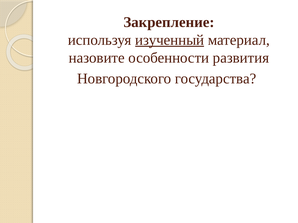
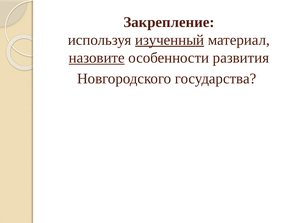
назовите underline: none -> present
